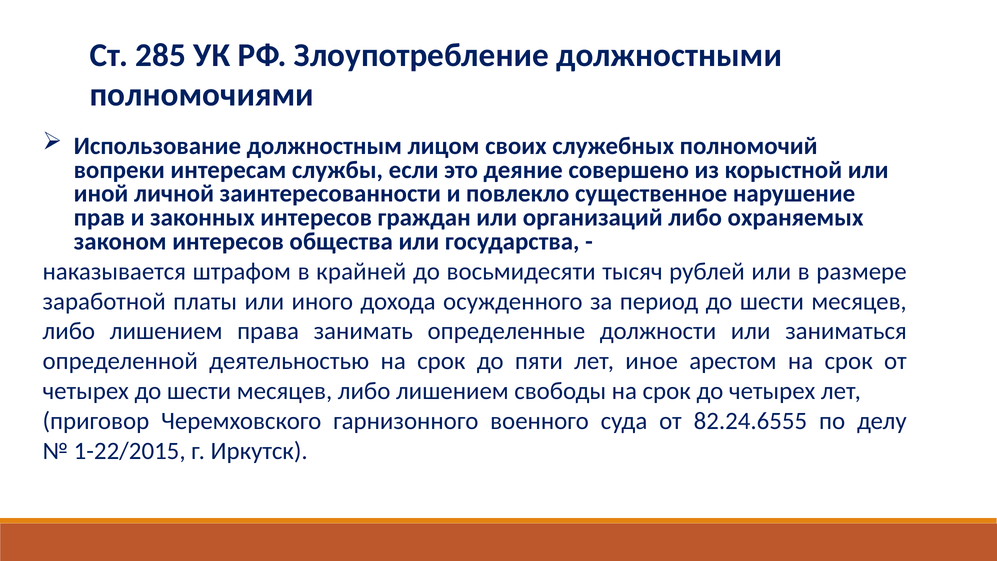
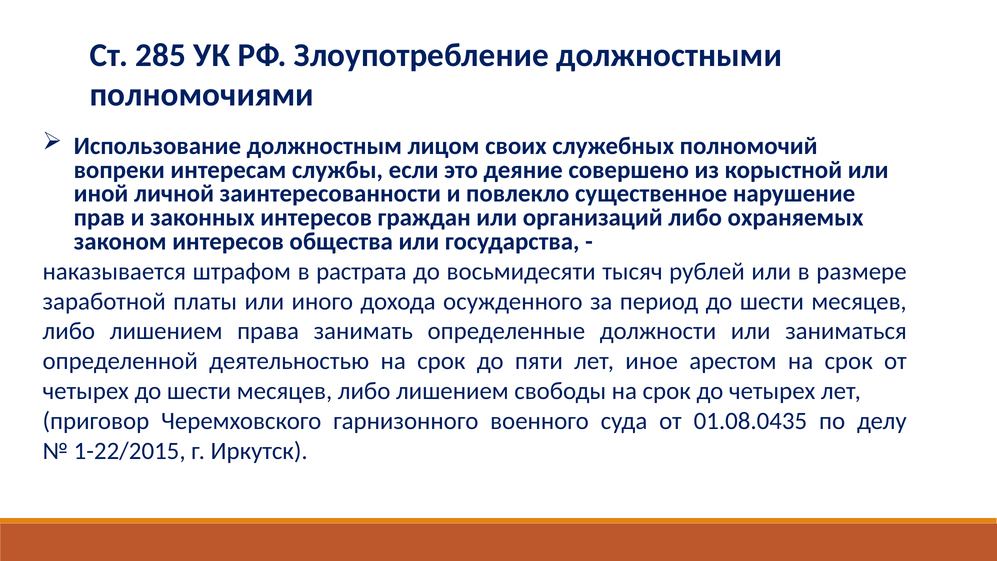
крайней: крайней -> растрата
82.24.6555: 82.24.6555 -> 01.08.0435
